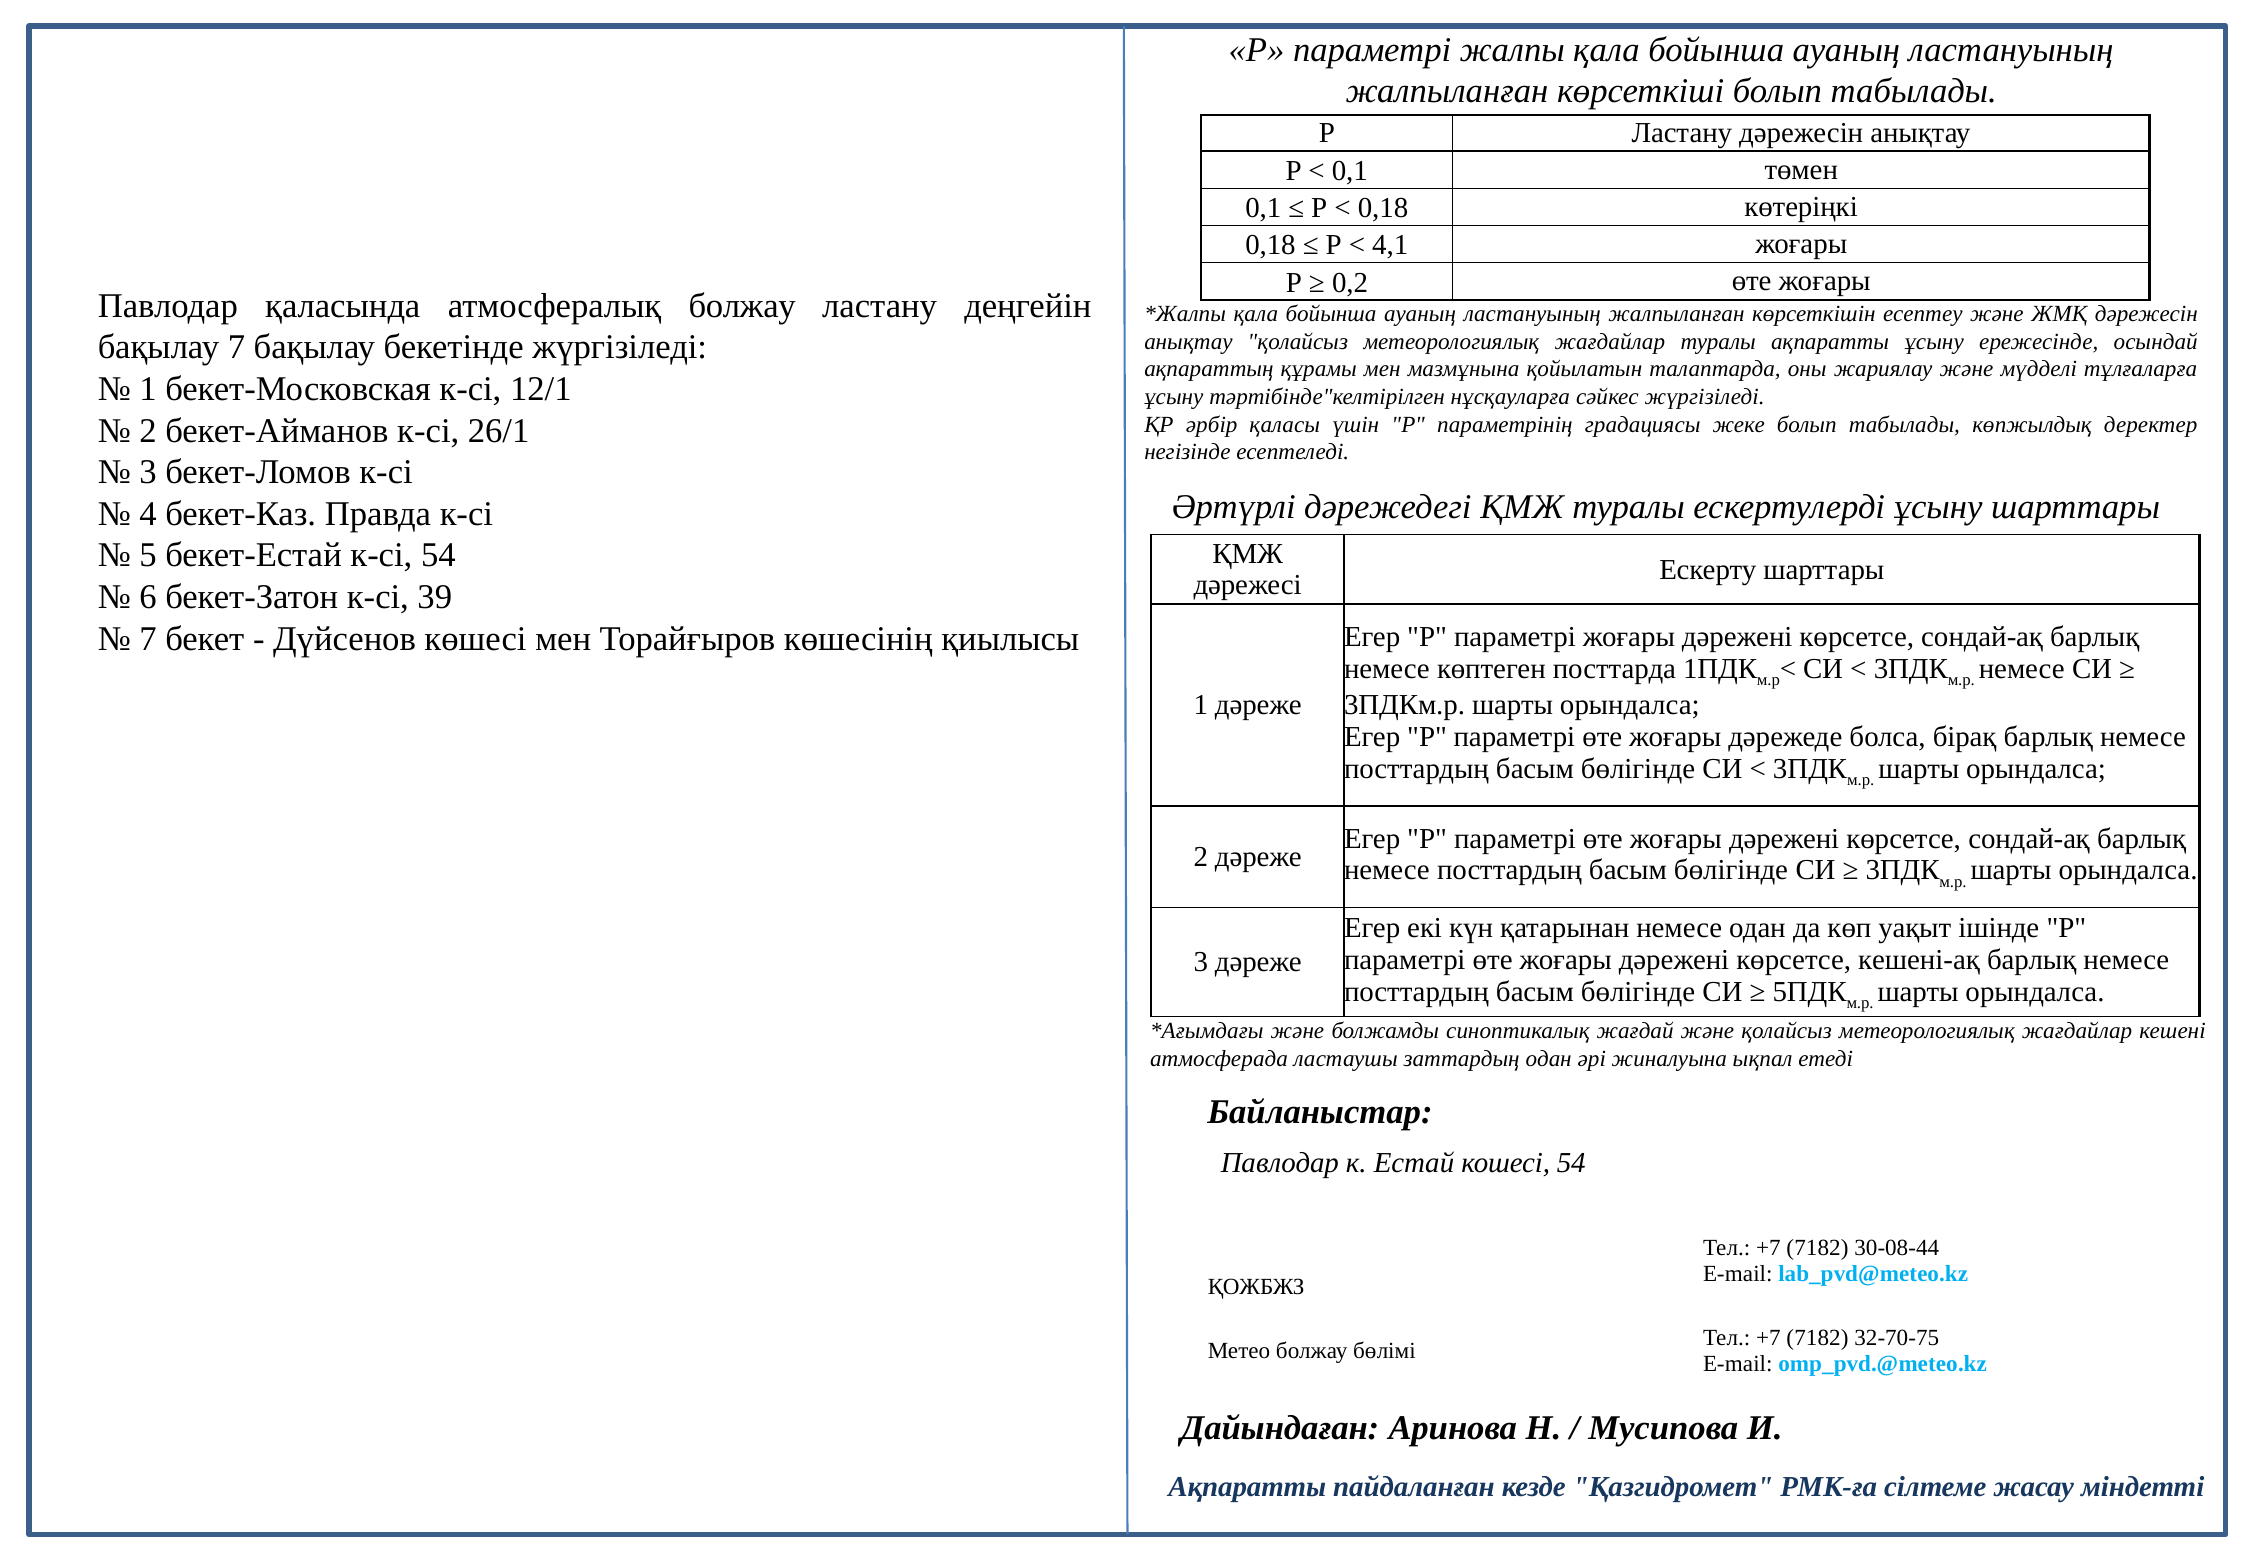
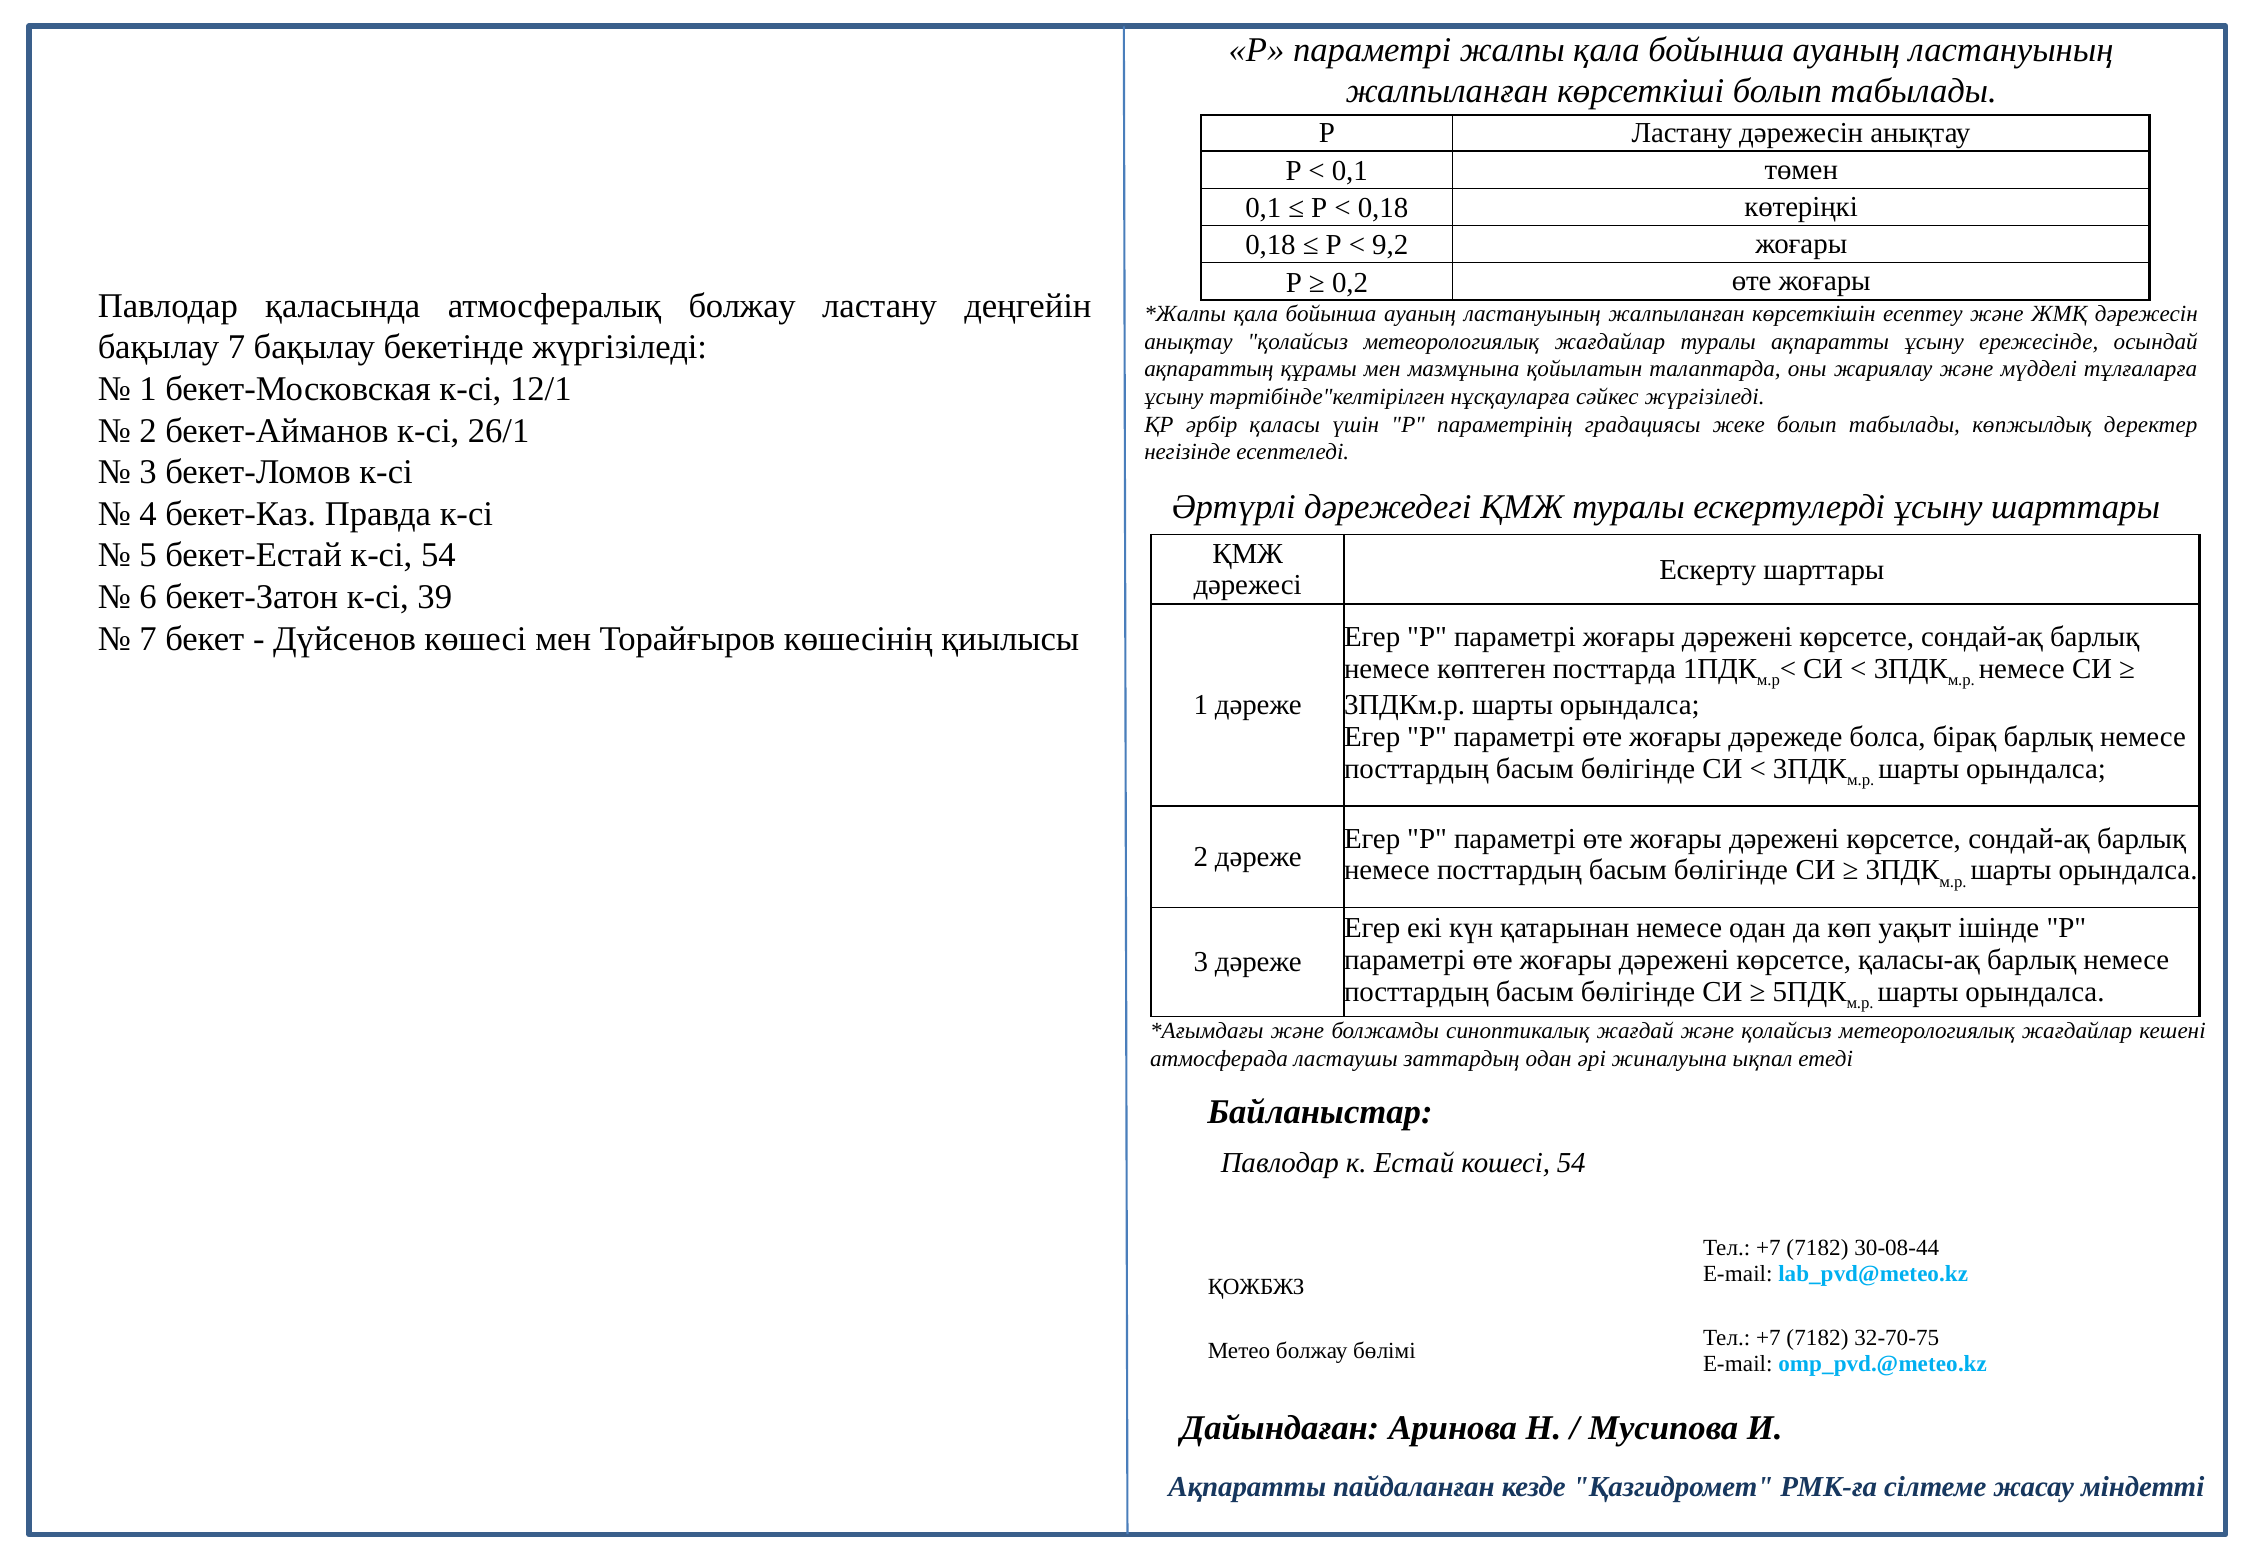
4,1: 4,1 -> 9,2
кешені-ақ: кешені-ақ -> қаласы-ақ
